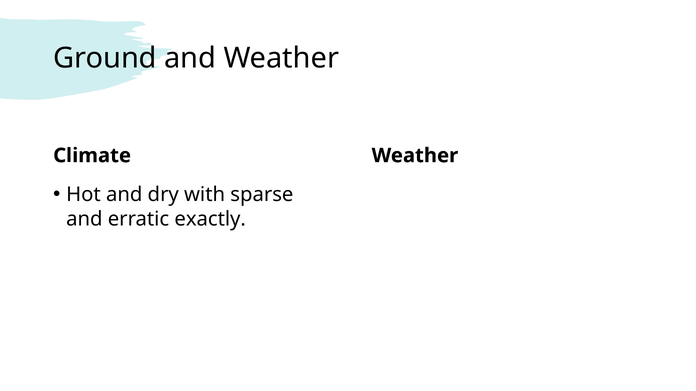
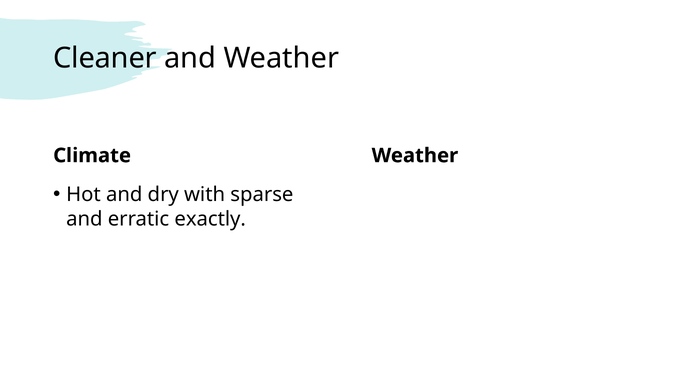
Ground: Ground -> Cleaner
